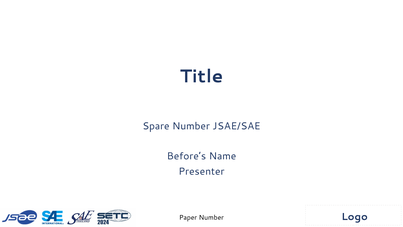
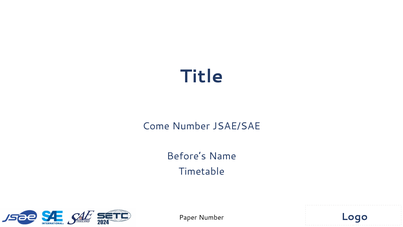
Spare: Spare -> Come
Presenter: Presenter -> Timetable
